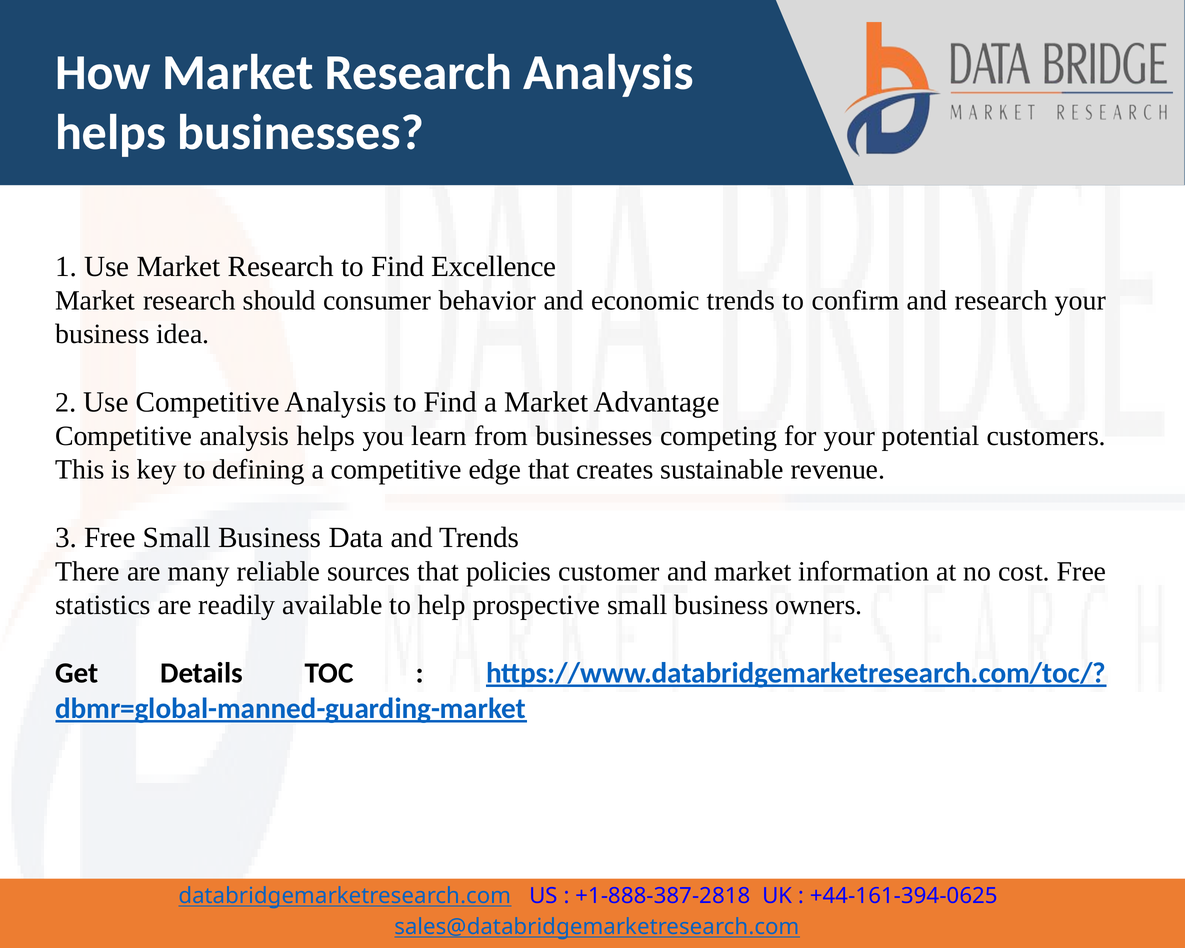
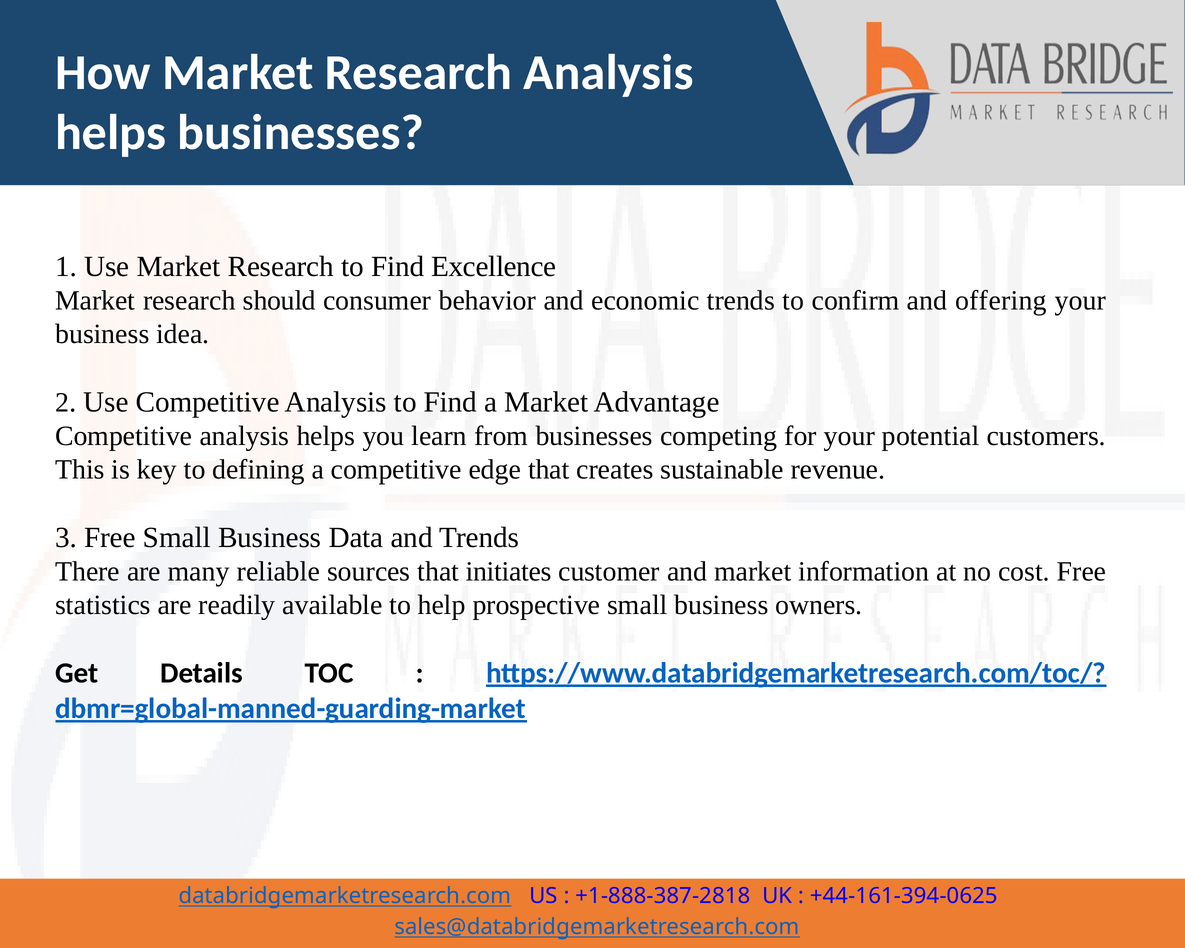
and research: research -> offering
policies: policies -> initiates
